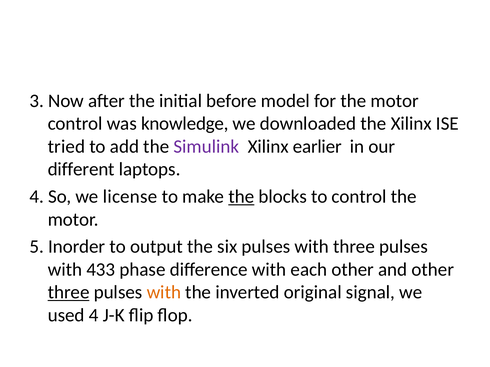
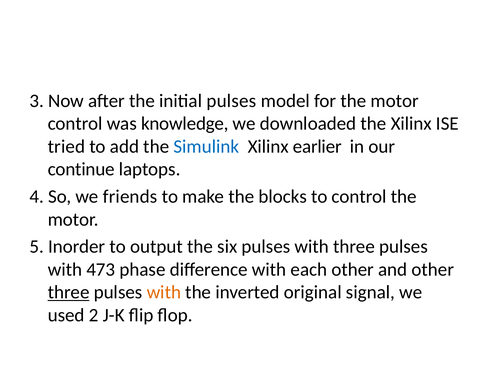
initial before: before -> pulses
Simulink colour: purple -> blue
different: different -> continue
license: license -> friends
the at (241, 197) underline: present -> none
433: 433 -> 473
used 4: 4 -> 2
